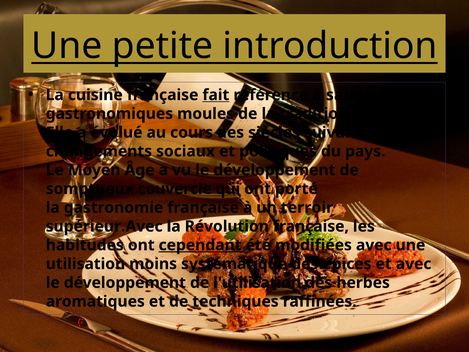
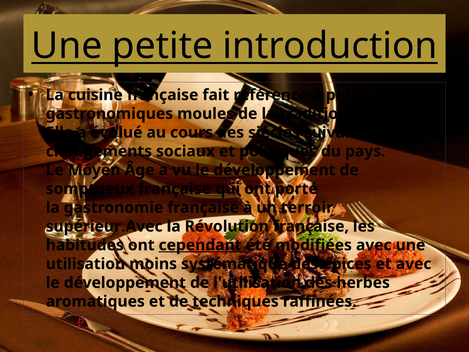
fait underline: present -> none
à sauge: sauge -> petite
somptueux couvercle: couvercle -> française
